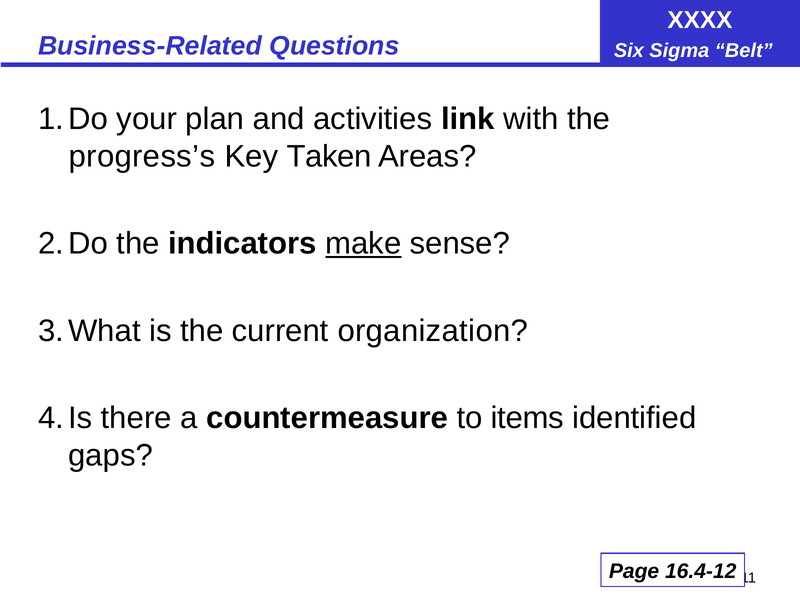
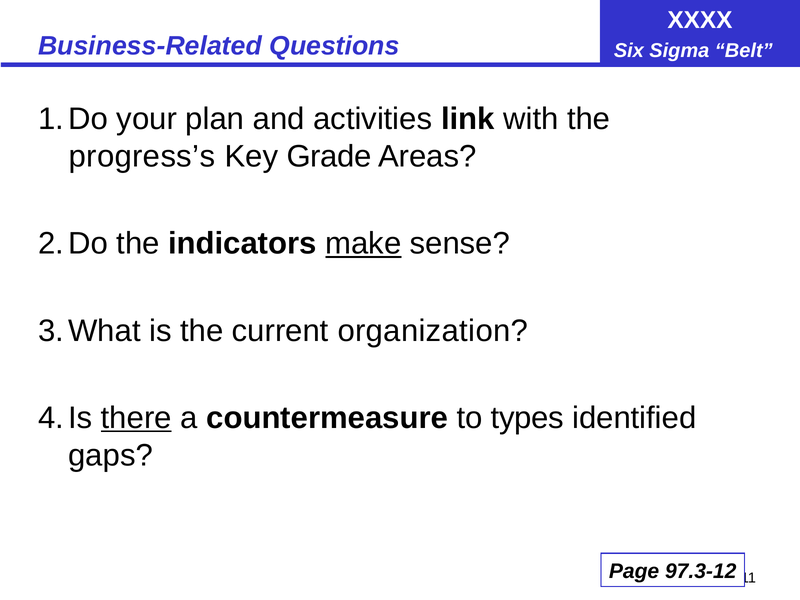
Taken: Taken -> Grade
there underline: none -> present
items: items -> types
16.4-12: 16.4-12 -> 97.3-12
